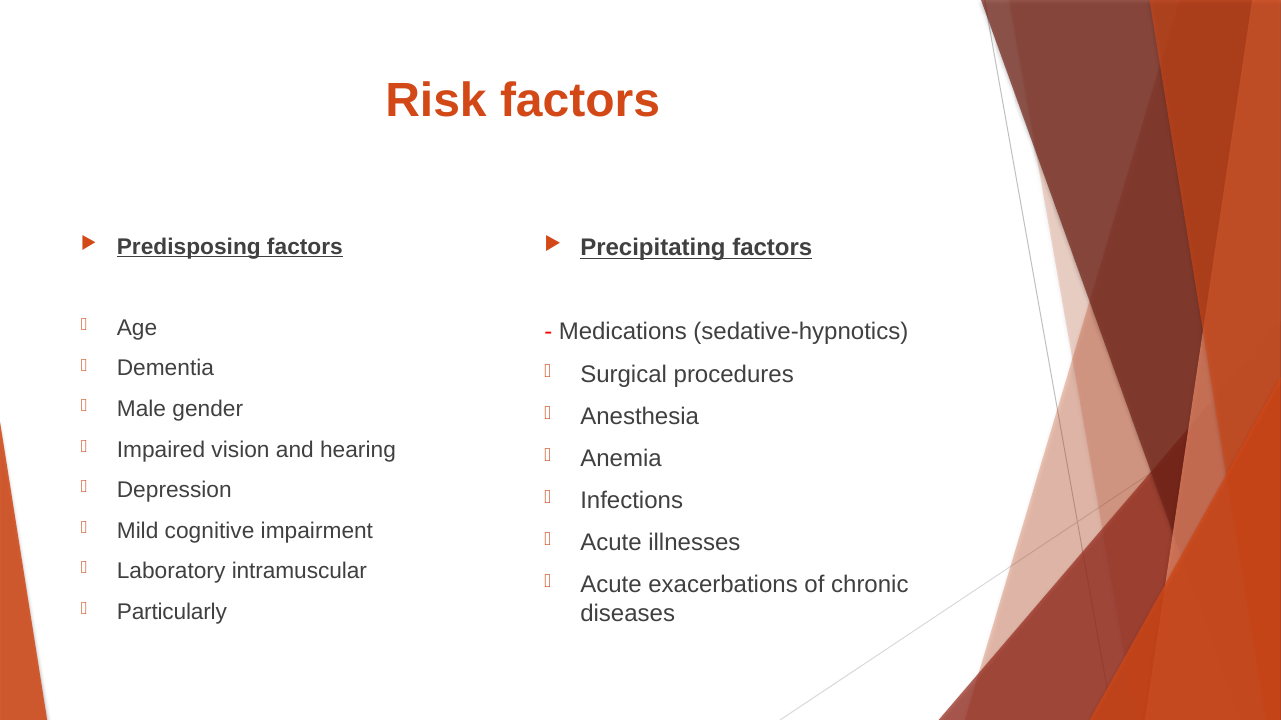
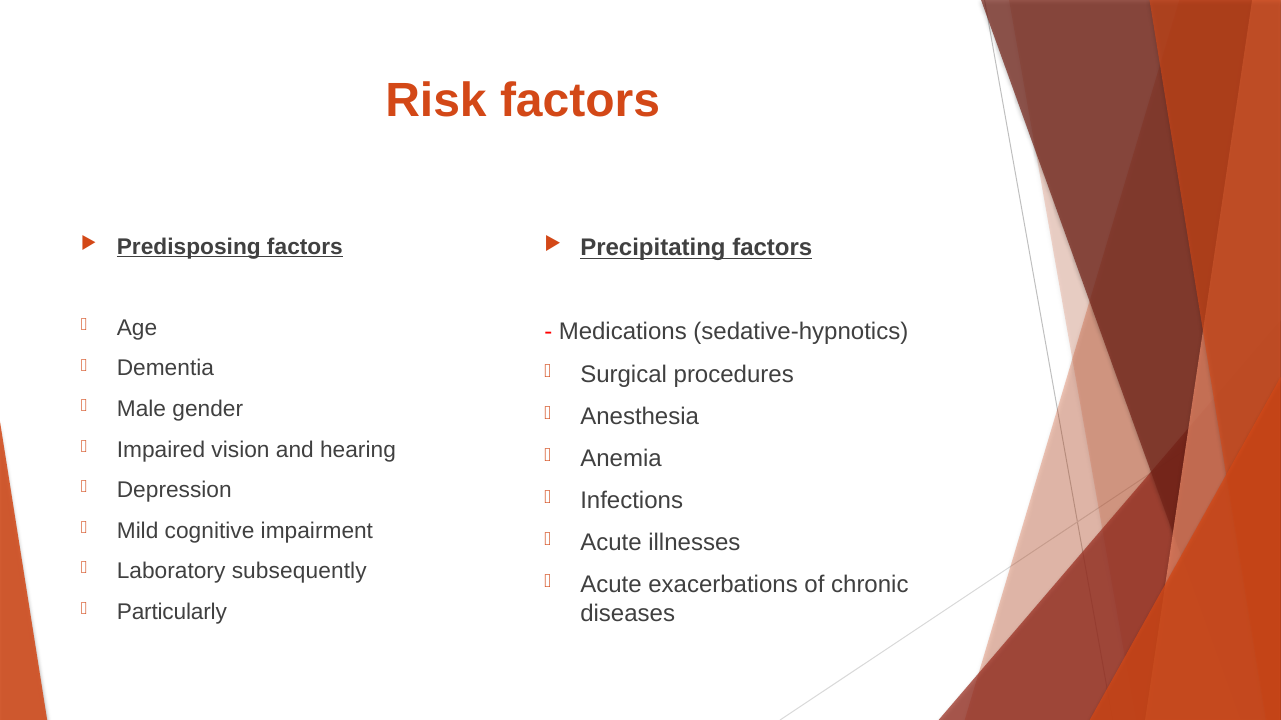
intramuscular: intramuscular -> subsequently
